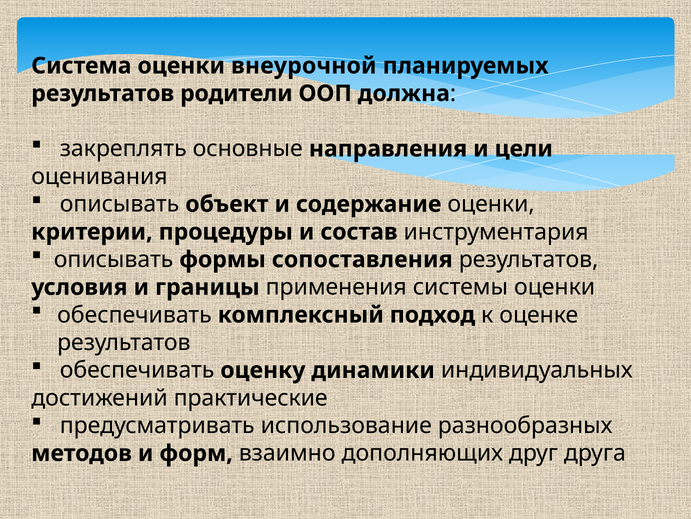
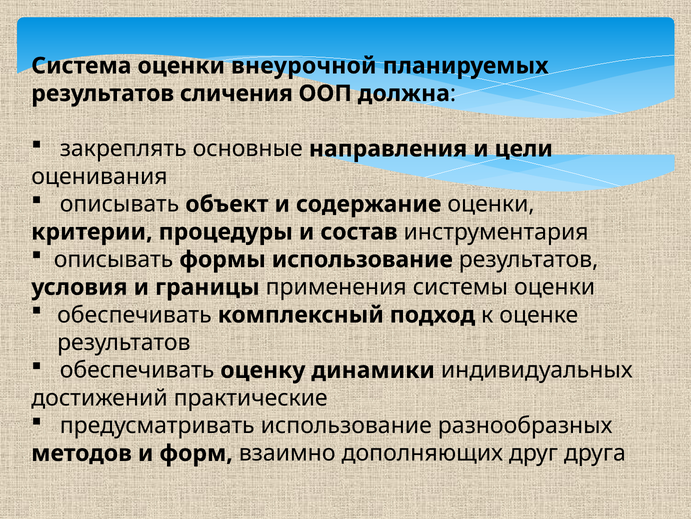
родители: родители -> сличения
формы сопоставления: сопоставления -> использование
